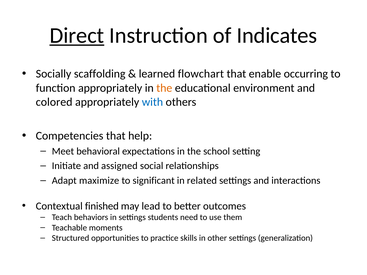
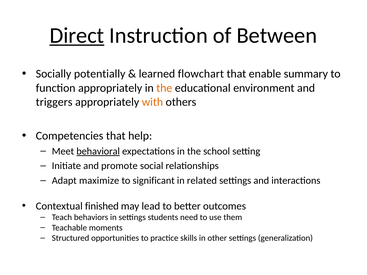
Indicates: Indicates -> Between
scaffolding: scaffolding -> potentially
occurring: occurring -> summary
colored: colored -> triggers
with colour: blue -> orange
behavioral underline: none -> present
assigned: assigned -> promote
